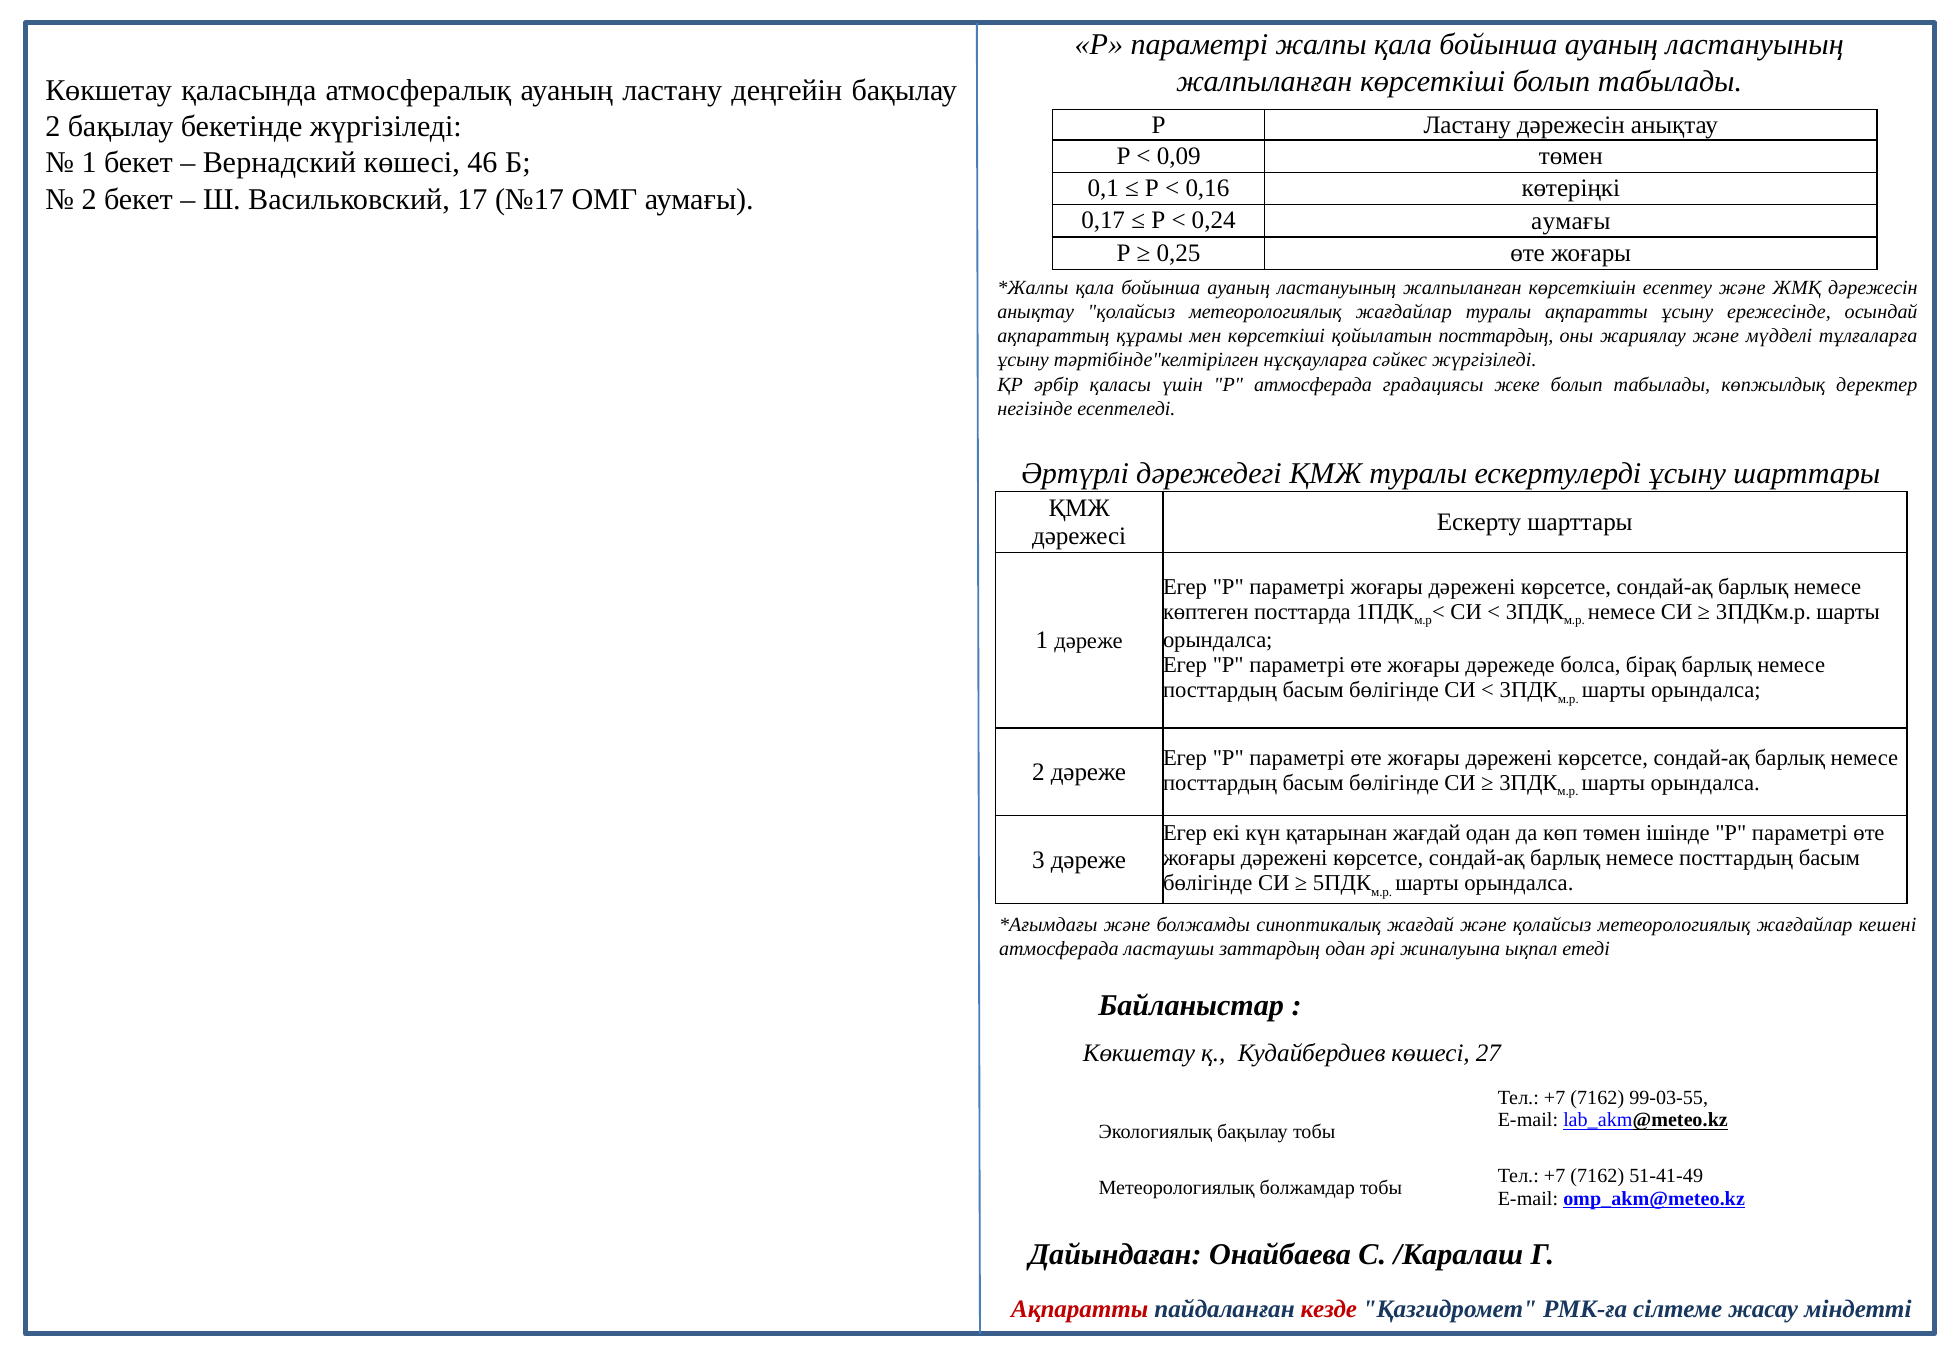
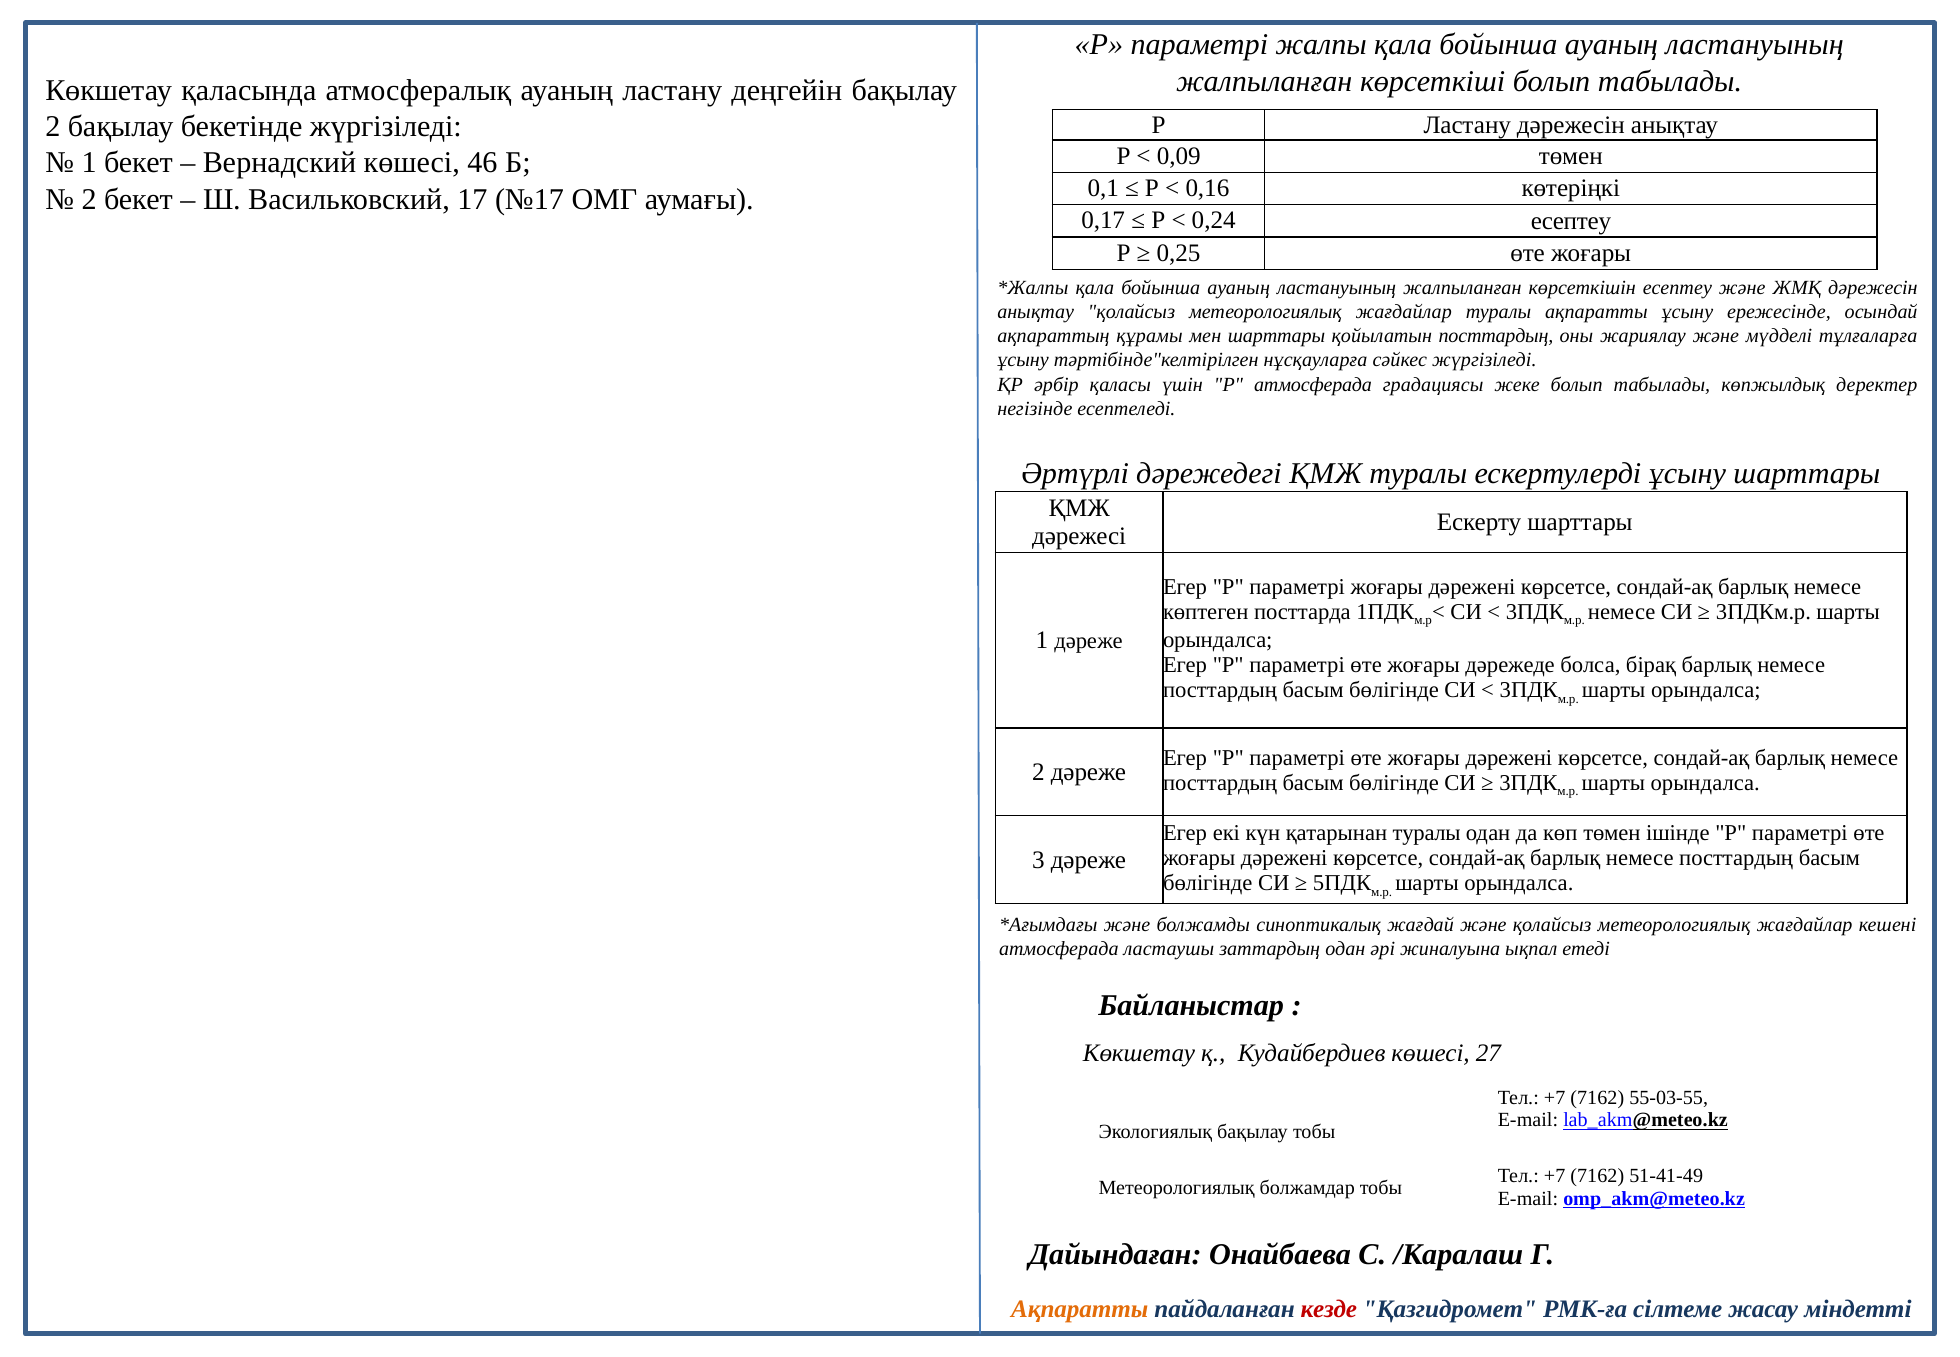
0,24 аумағы: аумағы -> есептеу
мен көрсеткіші: көрсеткіші -> шарттары
қатарынан жағдай: жағдай -> туралы
99-03-55: 99-03-55 -> 55-03-55
Ақпаратты at (1080, 1309) colour: red -> orange
